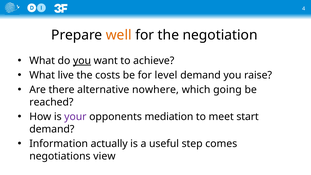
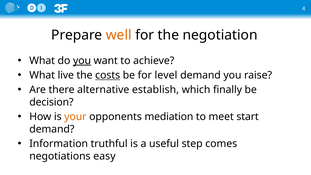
costs underline: none -> present
nowhere: nowhere -> establish
going: going -> finally
reached: reached -> decision
your colour: purple -> orange
actually: actually -> truthful
view: view -> easy
